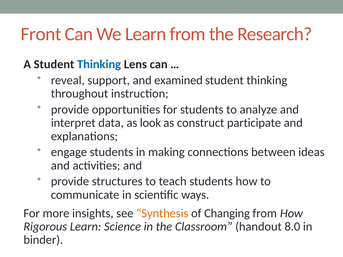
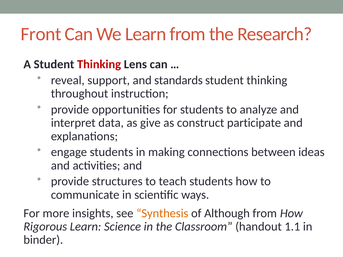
Thinking at (99, 64) colour: blue -> red
examined: examined -> standards
look: look -> give
Changing: Changing -> Although
8.0: 8.0 -> 1.1
